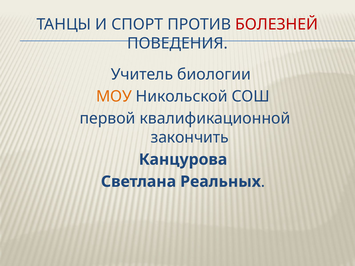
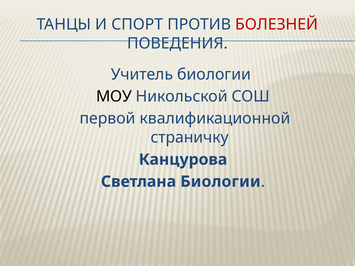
МОУ colour: orange -> black
закончить: закончить -> страничку
Светлана Реальных: Реальных -> Биологии
